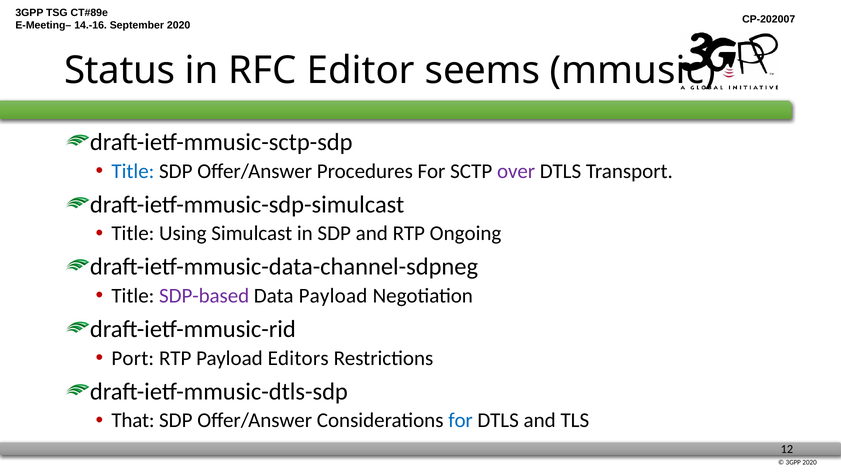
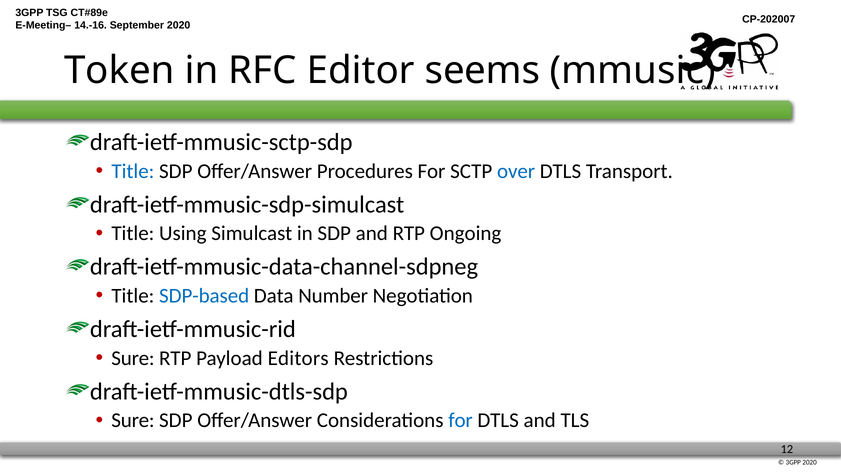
Status: Status -> Token
over colour: purple -> blue
SDP-based colour: purple -> blue
Data Payload: Payload -> Number
Port at (133, 358): Port -> Sure
That at (133, 421): That -> Sure
